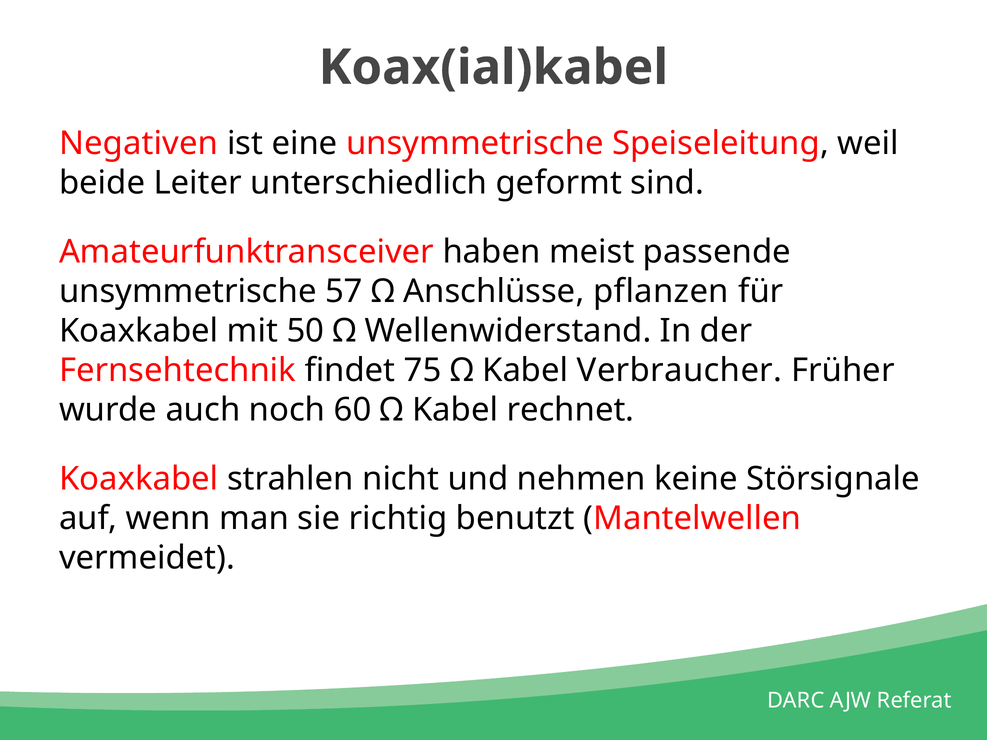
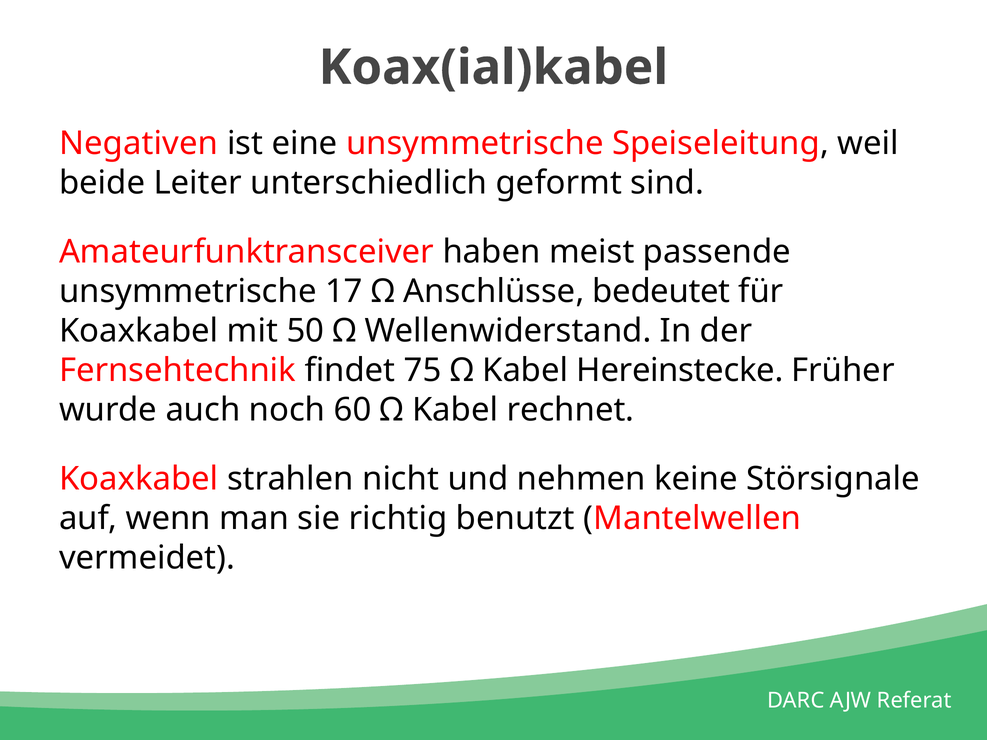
57: 57 -> 17
pflanzen: pflanzen -> bedeutet
Verbraucher: Verbraucher -> Hereinstecke
